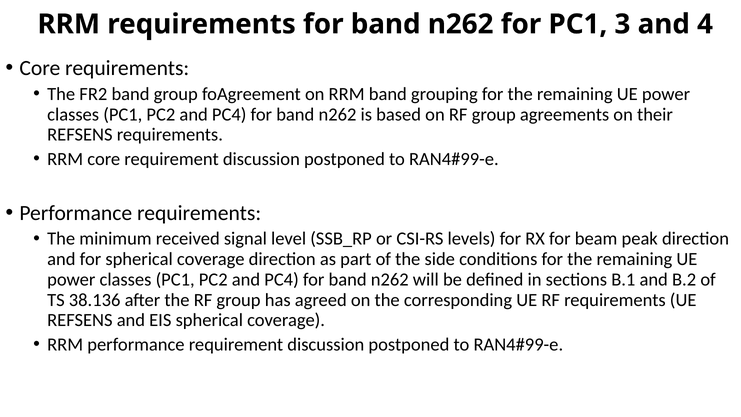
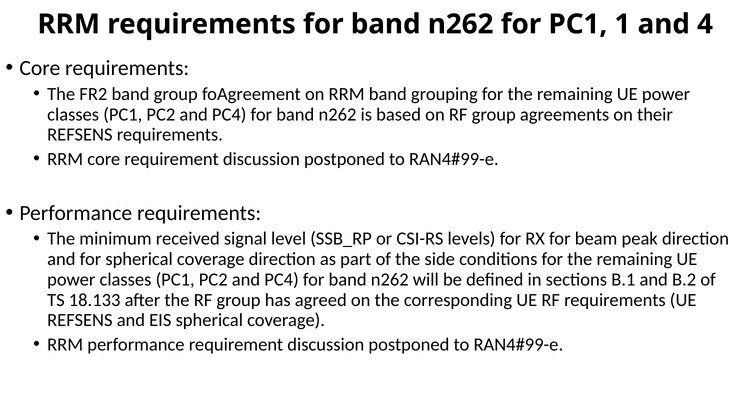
3: 3 -> 1
38.136: 38.136 -> 18.133
